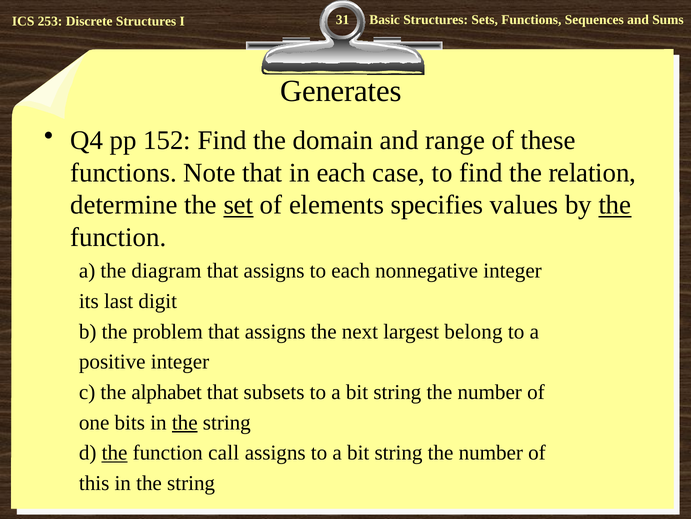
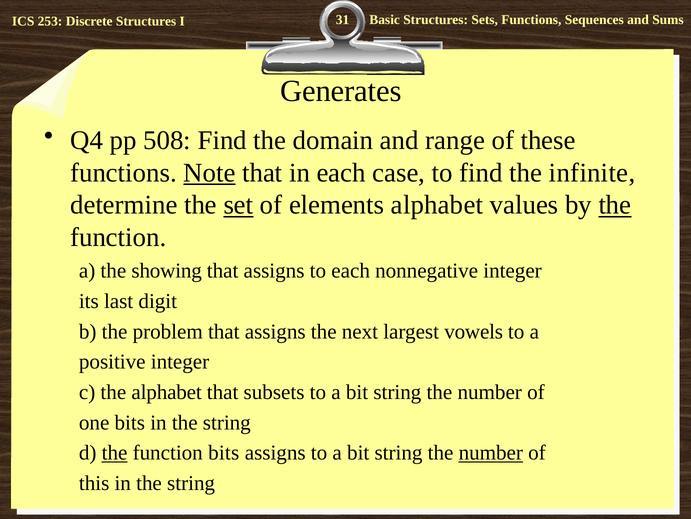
152: 152 -> 508
Note underline: none -> present
relation: relation -> infinite
elements specifies: specifies -> alphabet
diagram: diagram -> showing
belong: belong -> vowels
the at (185, 422) underline: present -> none
function call: call -> bits
number at (491, 452) underline: none -> present
